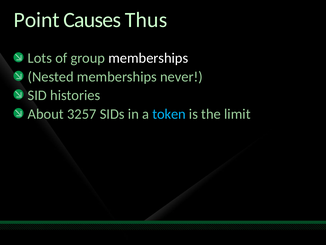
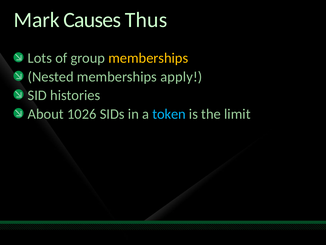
Point: Point -> Mark
memberships at (148, 58) colour: white -> yellow
never: never -> apply
3257: 3257 -> 1026
